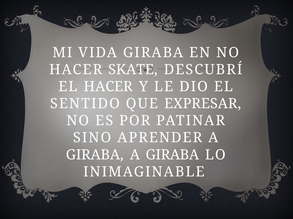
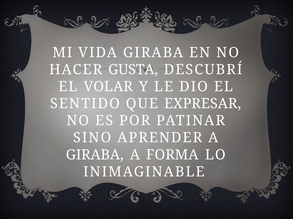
SKATE: SKATE -> GUSTA
EL HACER: HACER -> VOLAR
GIRABA at (172, 155): GIRABA -> FORMA
